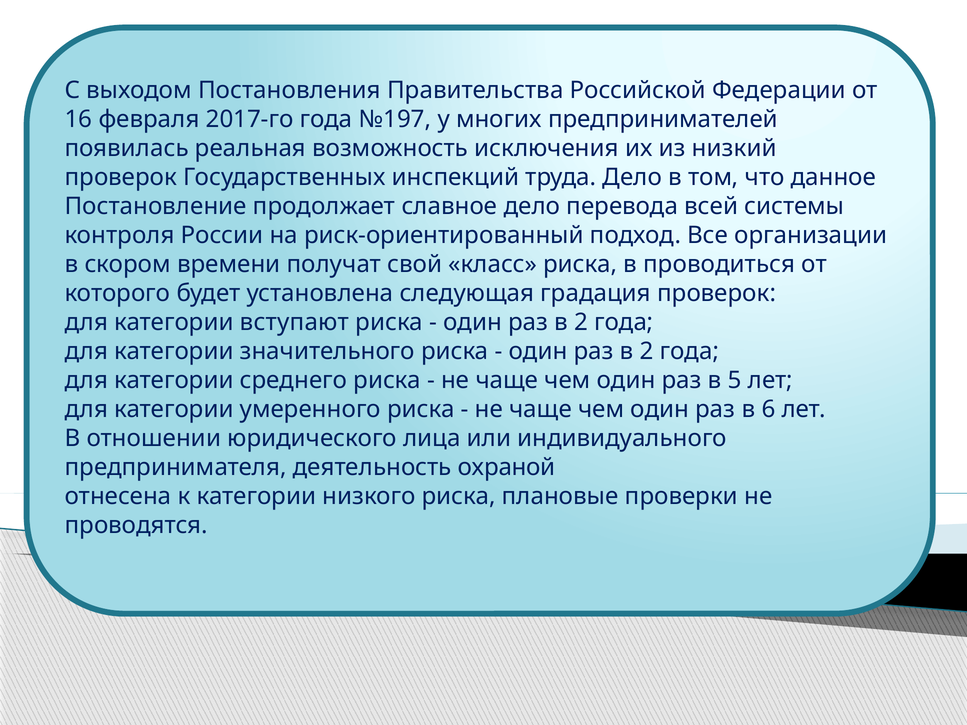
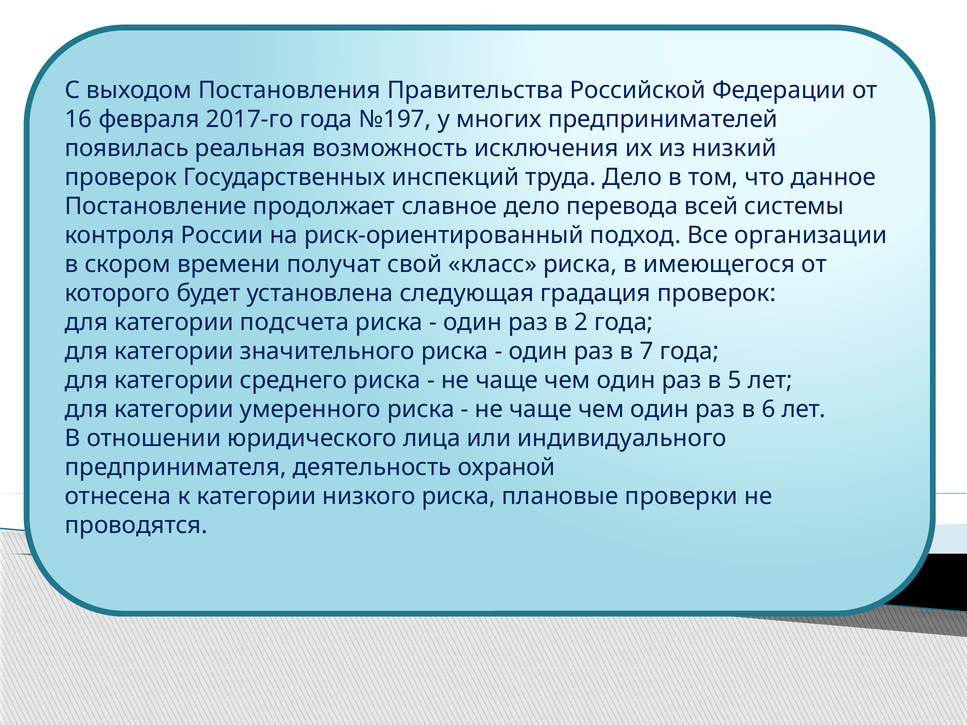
проводиться: проводиться -> имеющегося
вступают: вступают -> подсчета
2 at (647, 351): 2 -> 7
